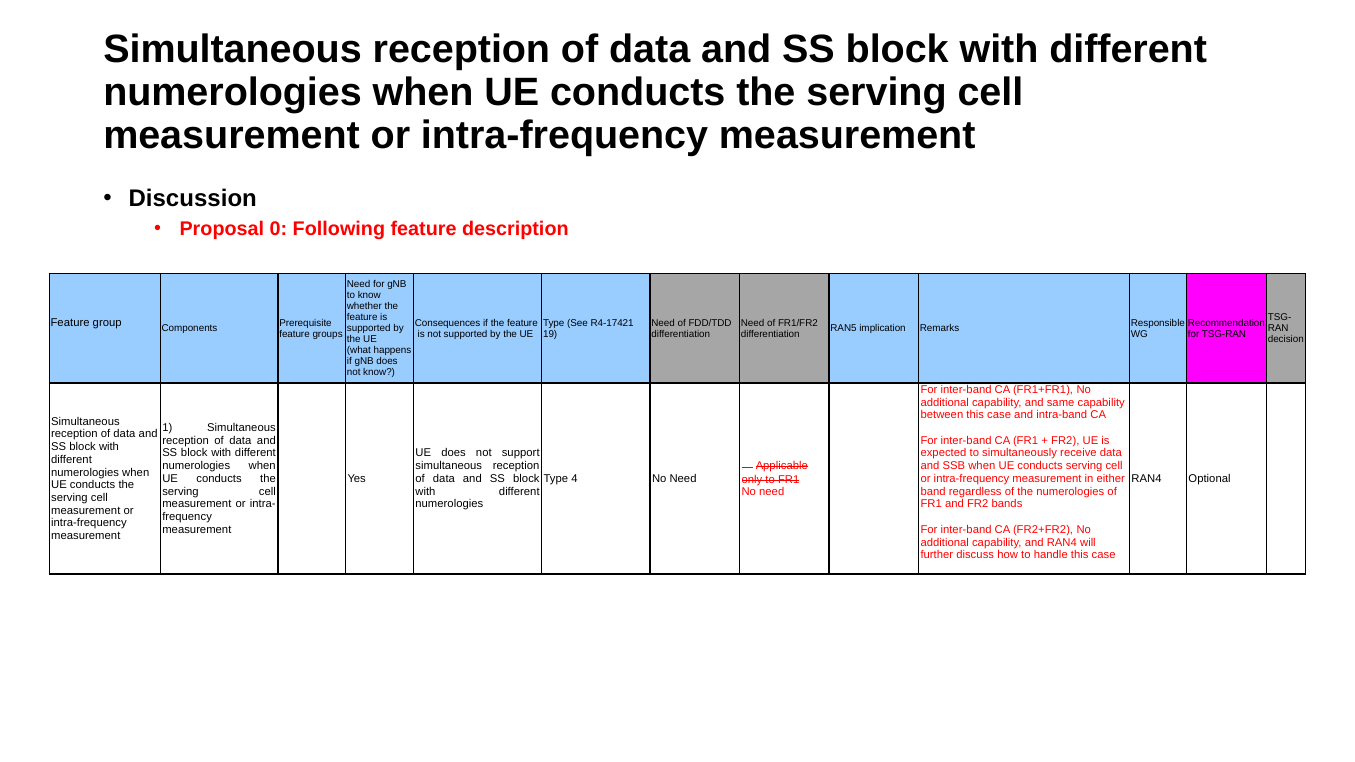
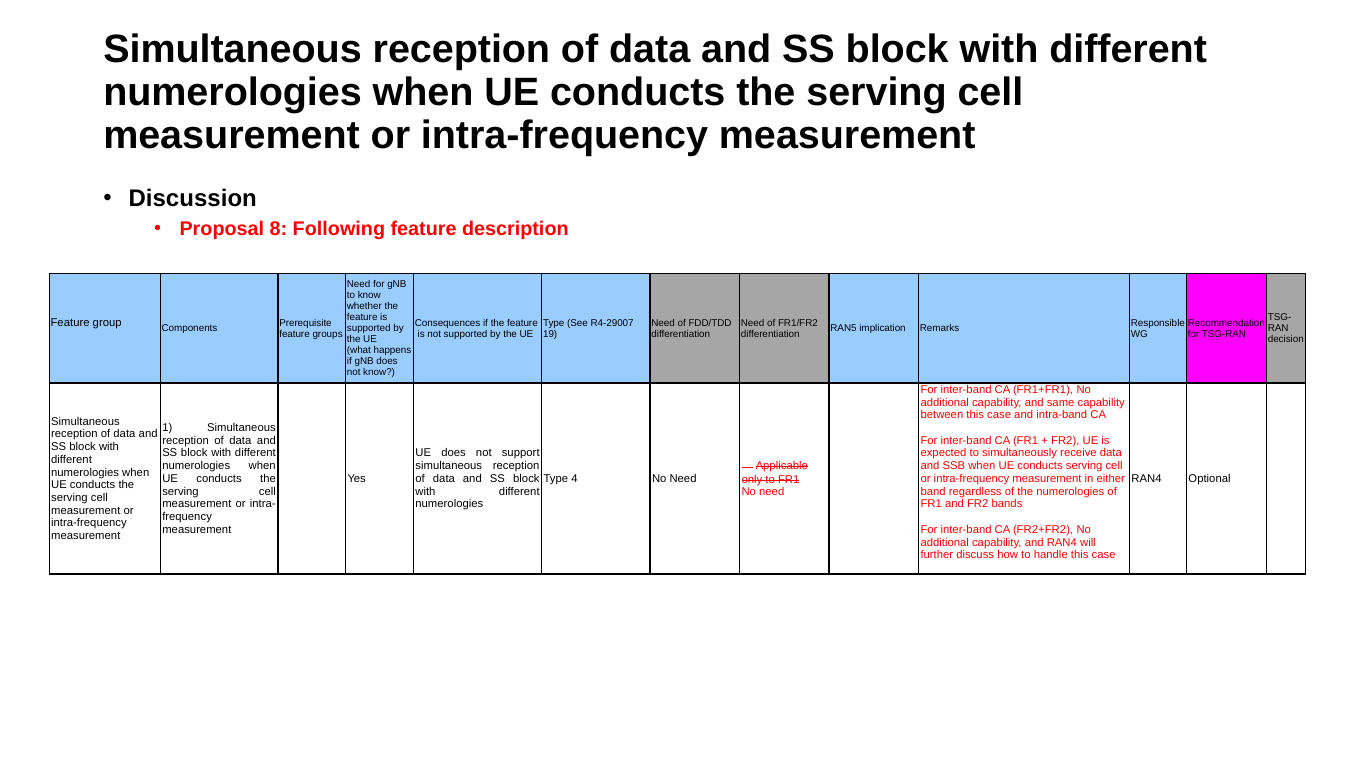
0: 0 -> 8
R4-17421: R4-17421 -> R4-29007
